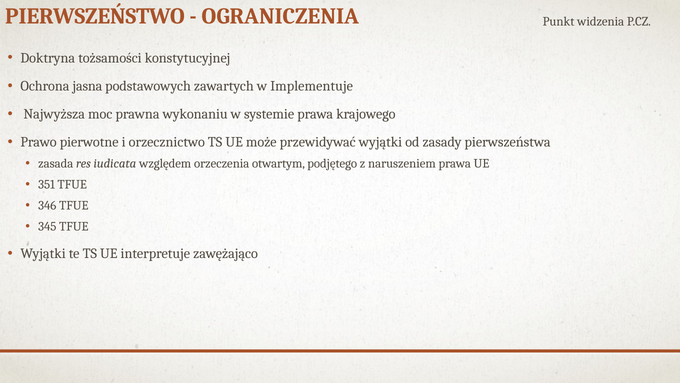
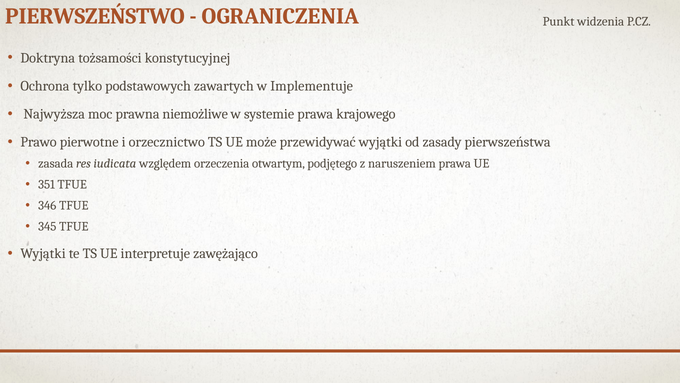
jasna: jasna -> tylko
wykonaniu: wykonaniu -> niemożliwe
